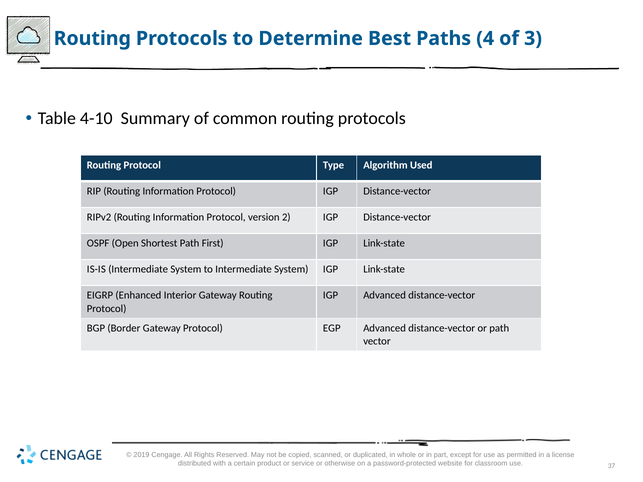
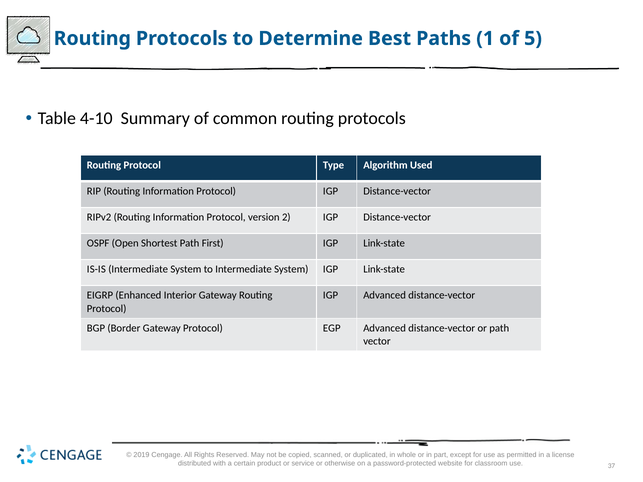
4: 4 -> 1
3: 3 -> 5
